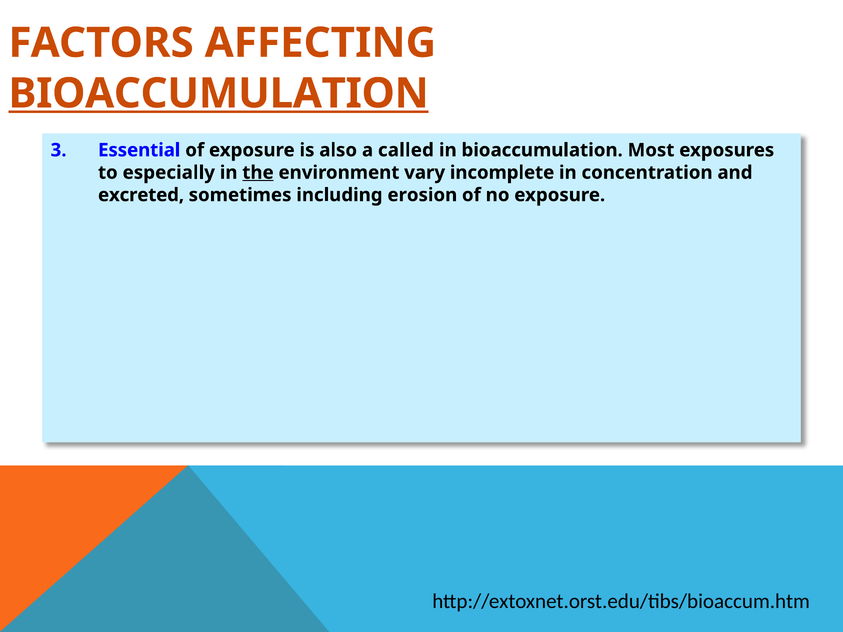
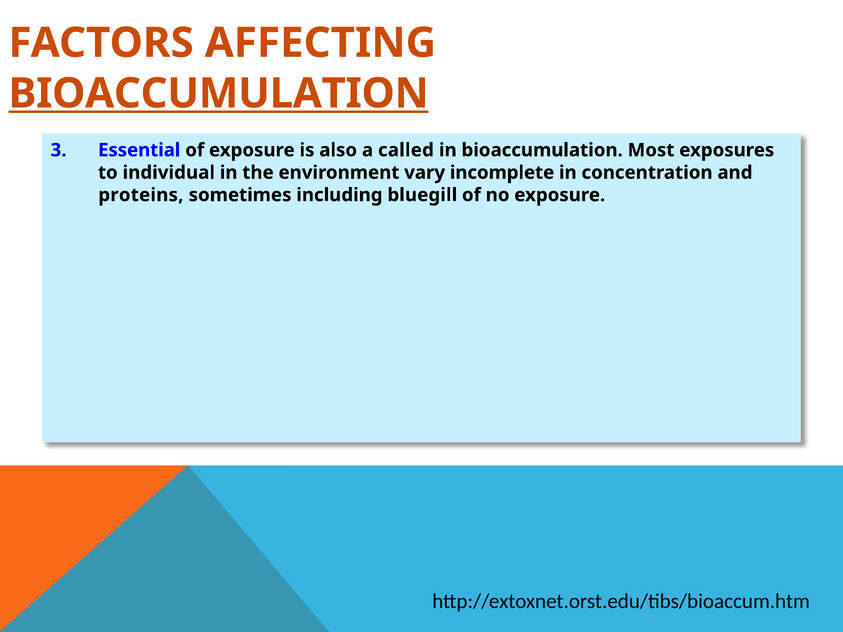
especially: especially -> individual
the underline: present -> none
excreted: excreted -> proteins
erosion: erosion -> bluegill
